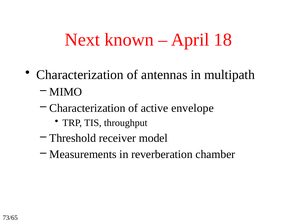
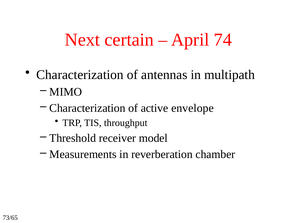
known: known -> certain
18: 18 -> 74
